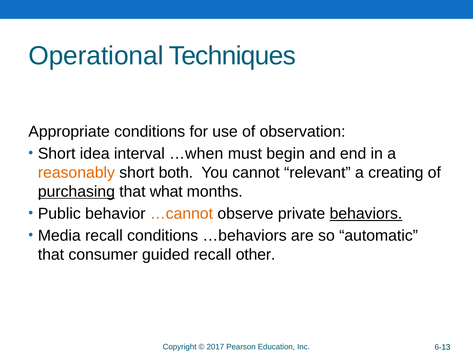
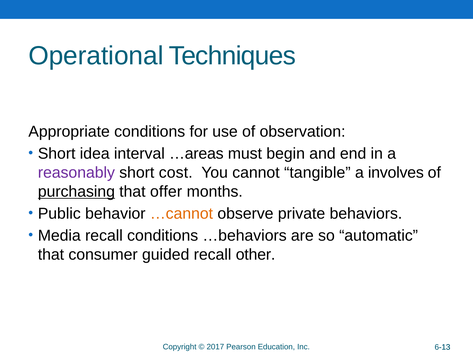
…when: …when -> …areas
reasonably colour: orange -> purple
both: both -> cost
relevant: relevant -> tangible
creating: creating -> involves
what: what -> offer
behaviors underline: present -> none
